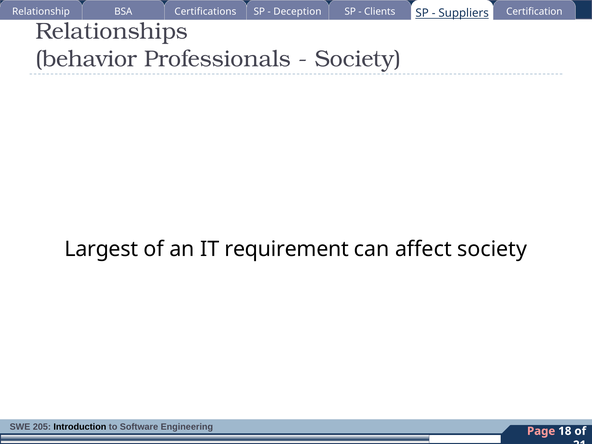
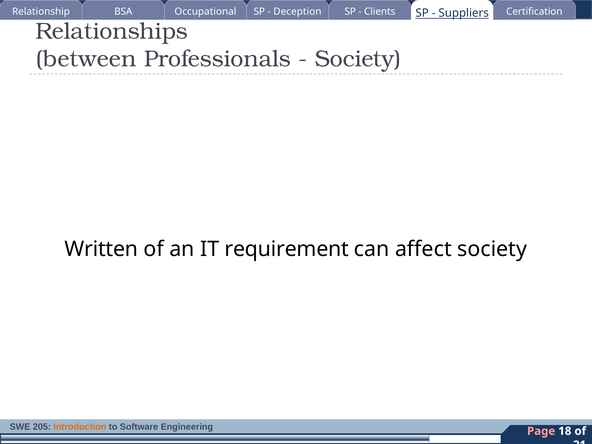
Certifications: Certifications -> Occupational
behavior: behavior -> between
Largest: Largest -> Written
Introduction colour: black -> orange
